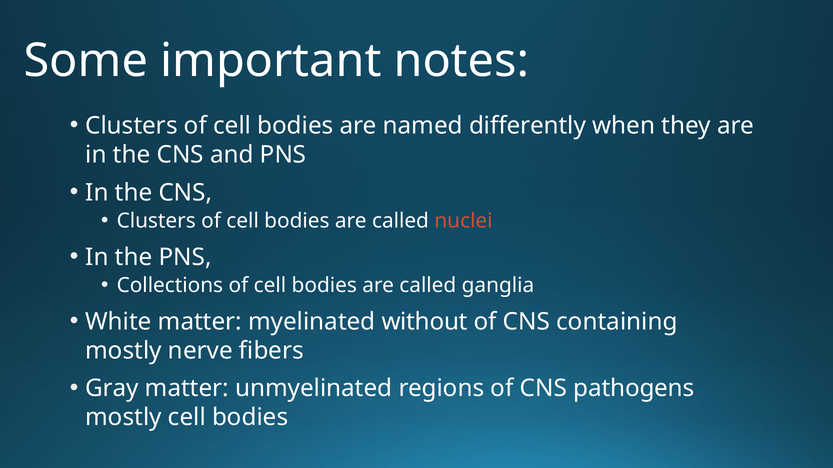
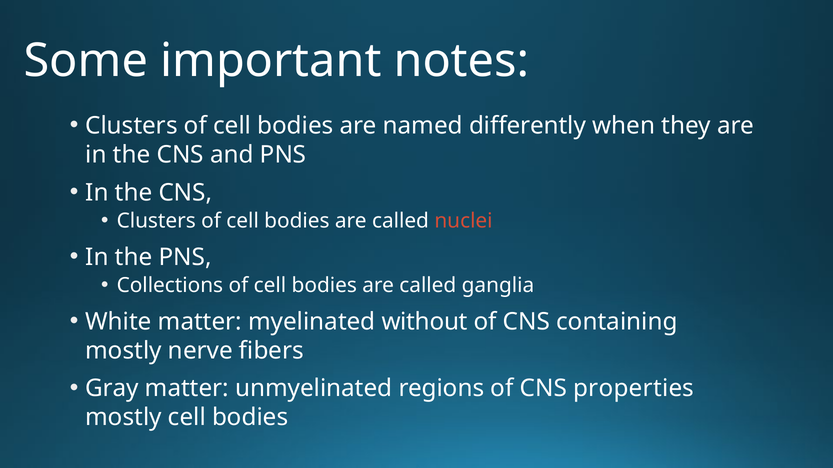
pathogens: pathogens -> properties
